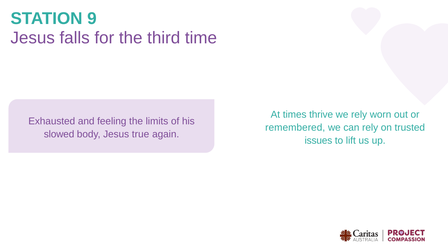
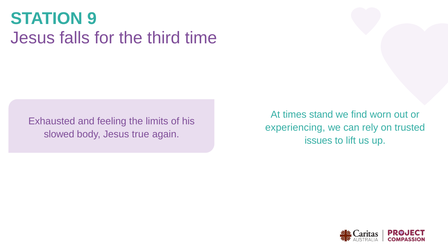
thrive: thrive -> stand
we rely: rely -> find
remembered: remembered -> experiencing
